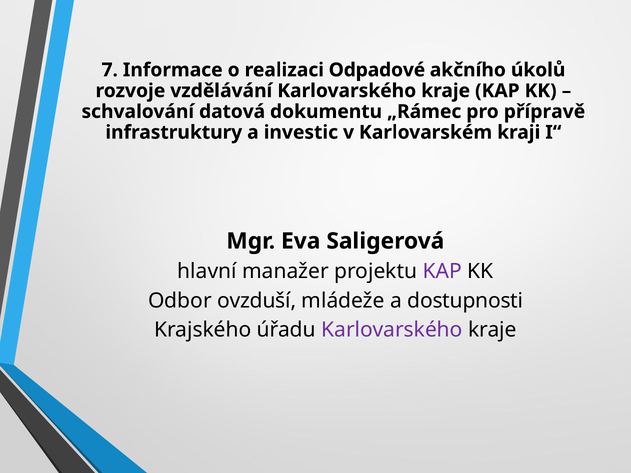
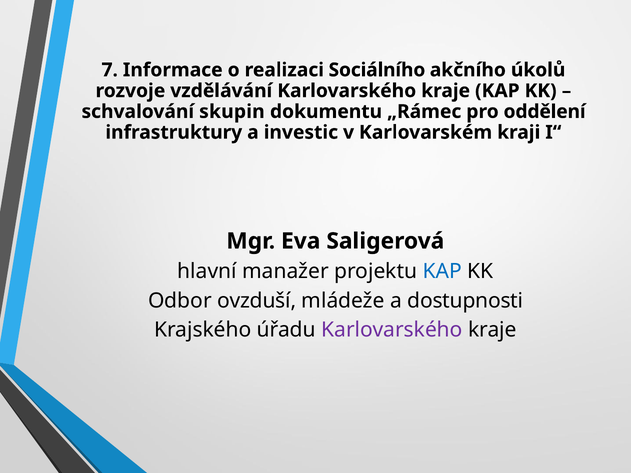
Odpadové: Odpadové -> Sociálního
datová: datová -> skupin
přípravě: přípravě -> oddělení
KAP at (442, 271) colour: purple -> blue
